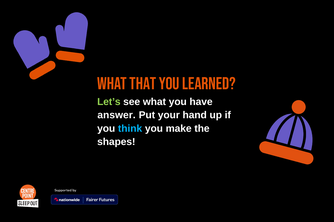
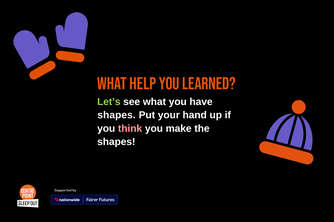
that: that -> help
answer at (117, 115): answer -> shapes
think colour: light blue -> pink
